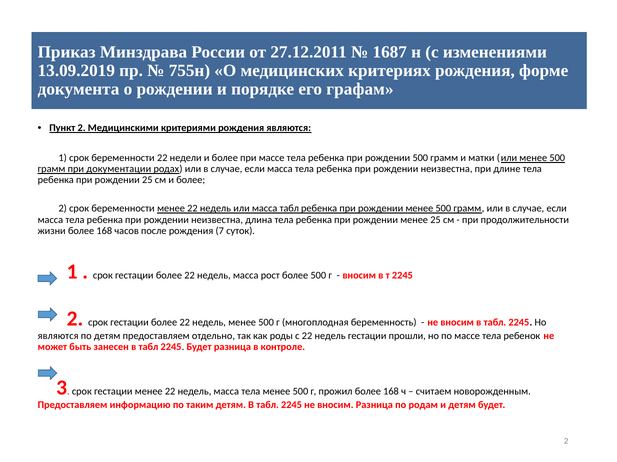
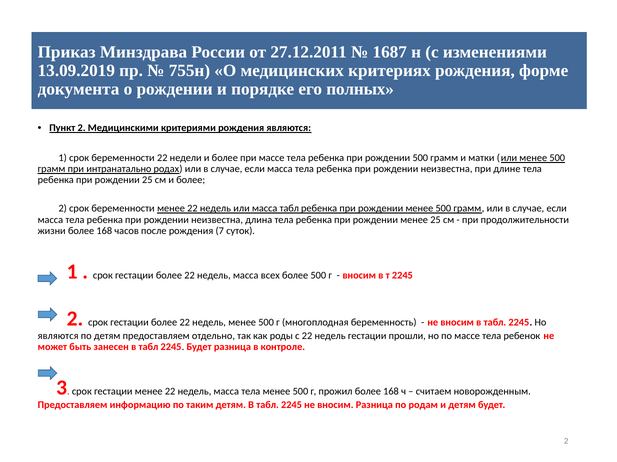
графам: графам -> полных
документации: документации -> интранатально
рост: рост -> всех
